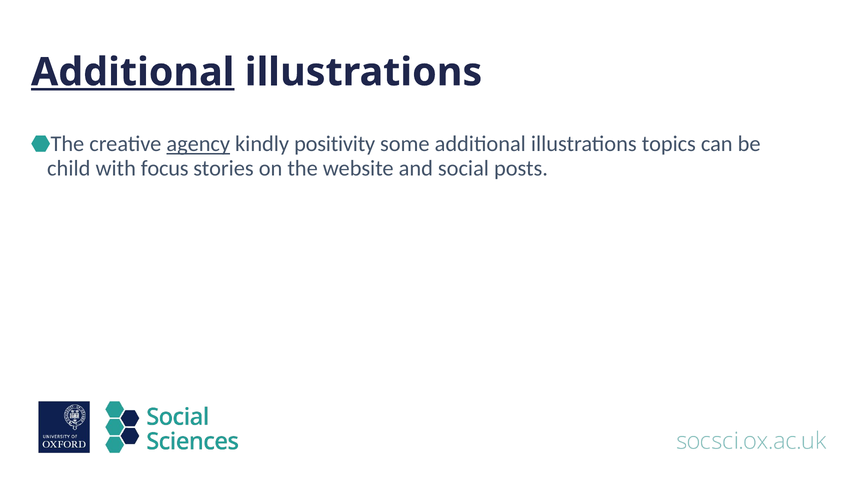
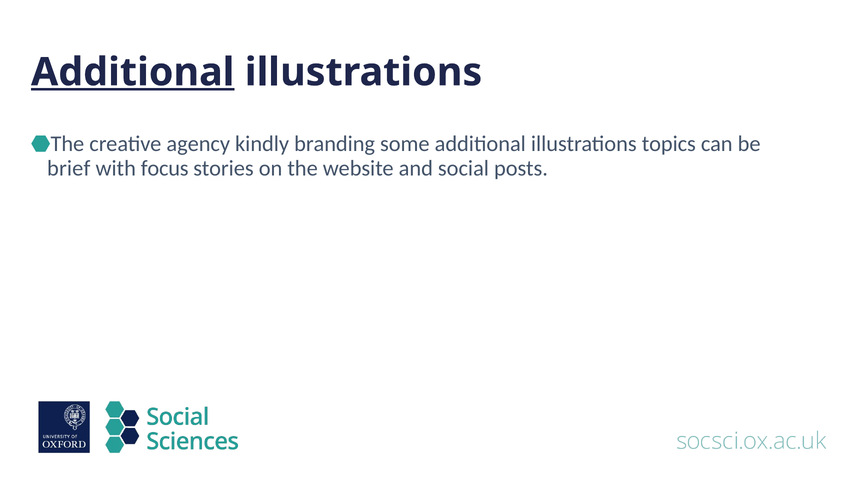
agency underline: present -> none
positivity: positivity -> branding
child: child -> brief
